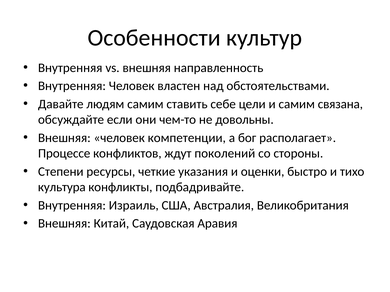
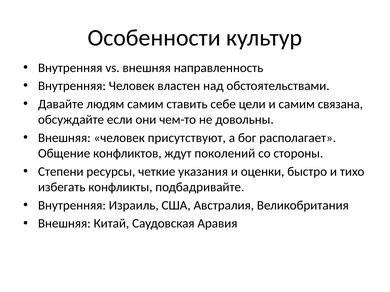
компетенции: компетенции -> присутствуют
Процессе: Процессе -> Общение
культура: культура -> избегать
